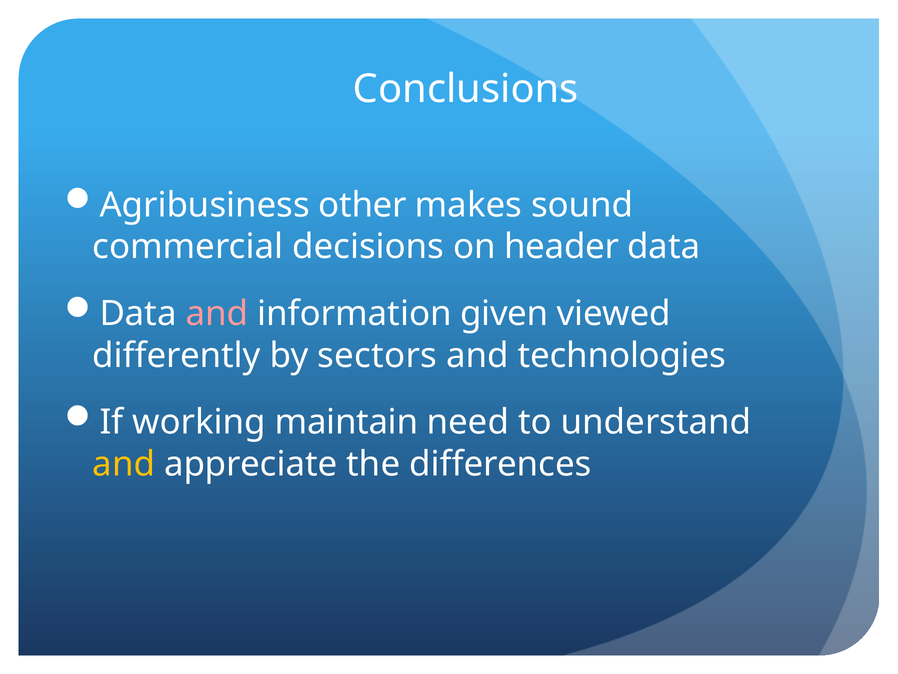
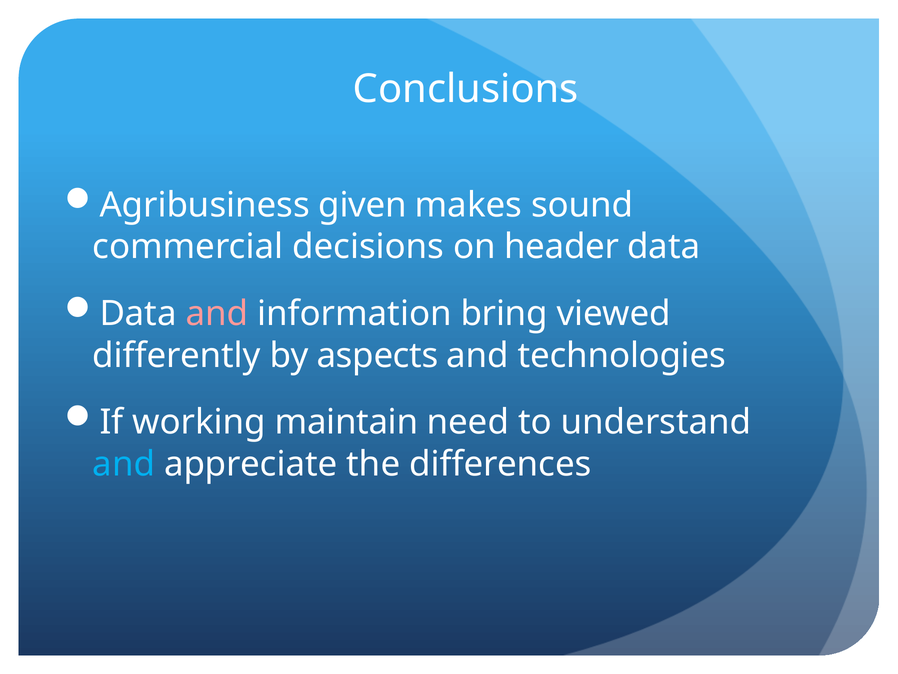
other: other -> given
given: given -> bring
sectors: sectors -> aspects
and at (124, 464) colour: yellow -> light blue
